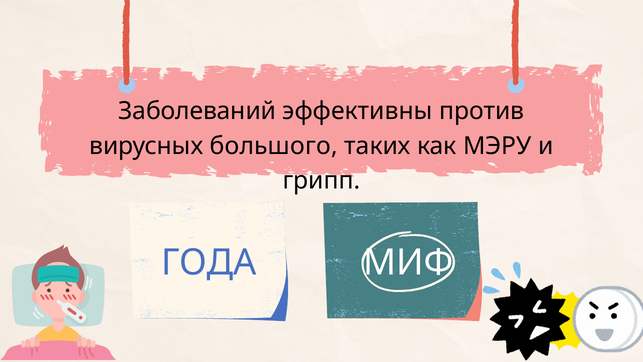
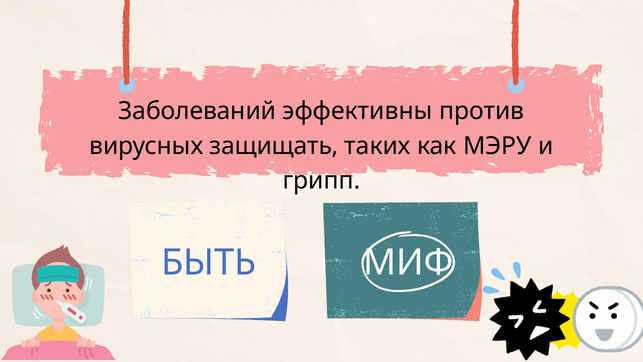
большого: большого -> защищать
ГОДА: ГОДА -> БЫТЬ
